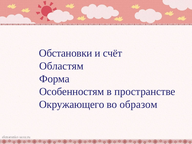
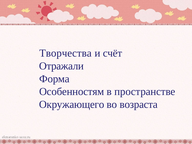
Обстановки: Обстановки -> Творчества
Областям: Областям -> Отражали
образом: образом -> возраста
